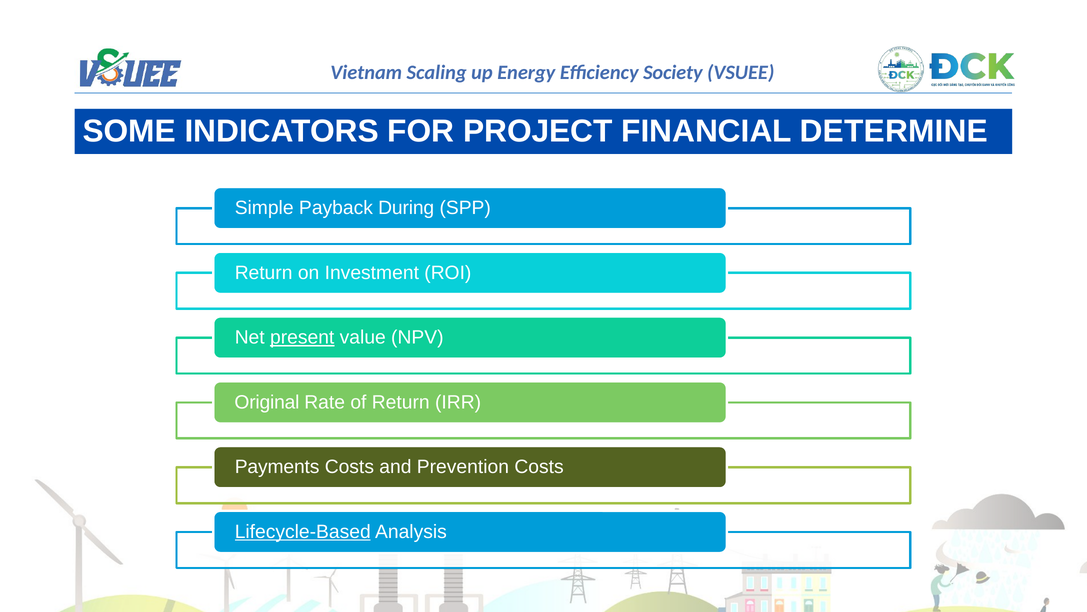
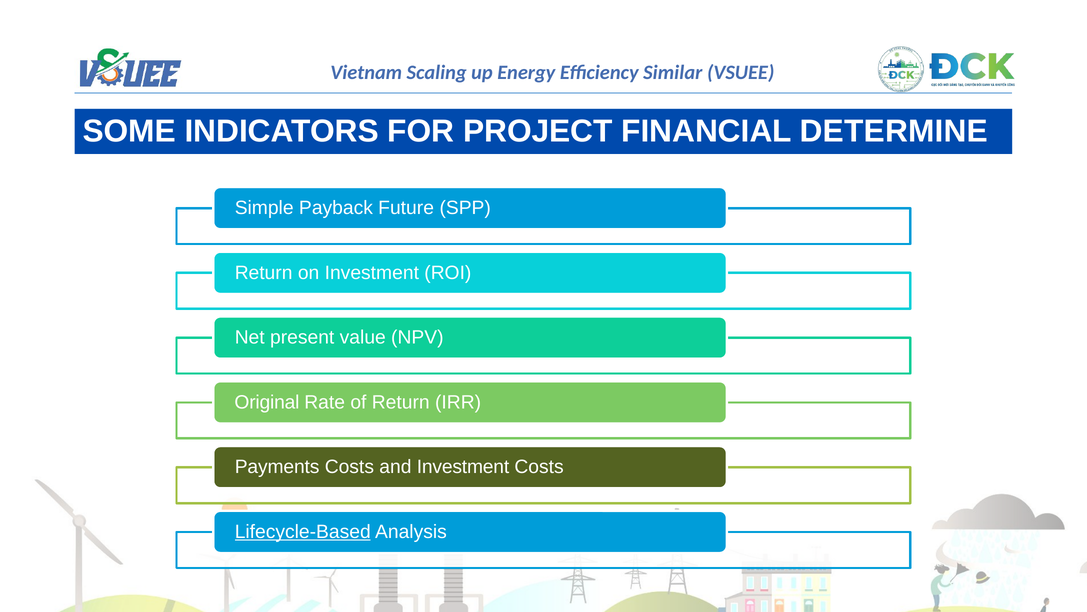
Society: Society -> Similar
During: During -> Future
present underline: present -> none
and Prevention: Prevention -> Investment
